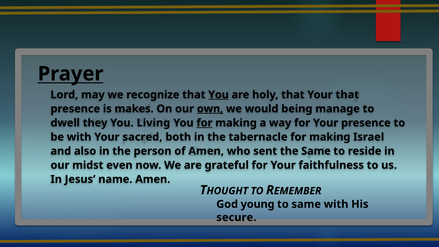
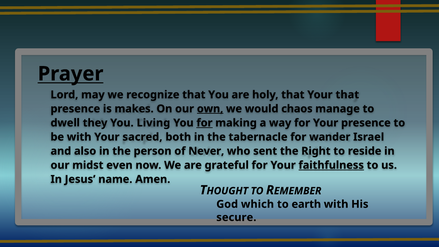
You at (219, 95) underline: present -> none
being: being -> chaos
tabernacle for making: making -> wander
of Amen: Amen -> Never
the Same: Same -> Right
faithfulness underline: none -> present
young: young -> which
to same: same -> earth
